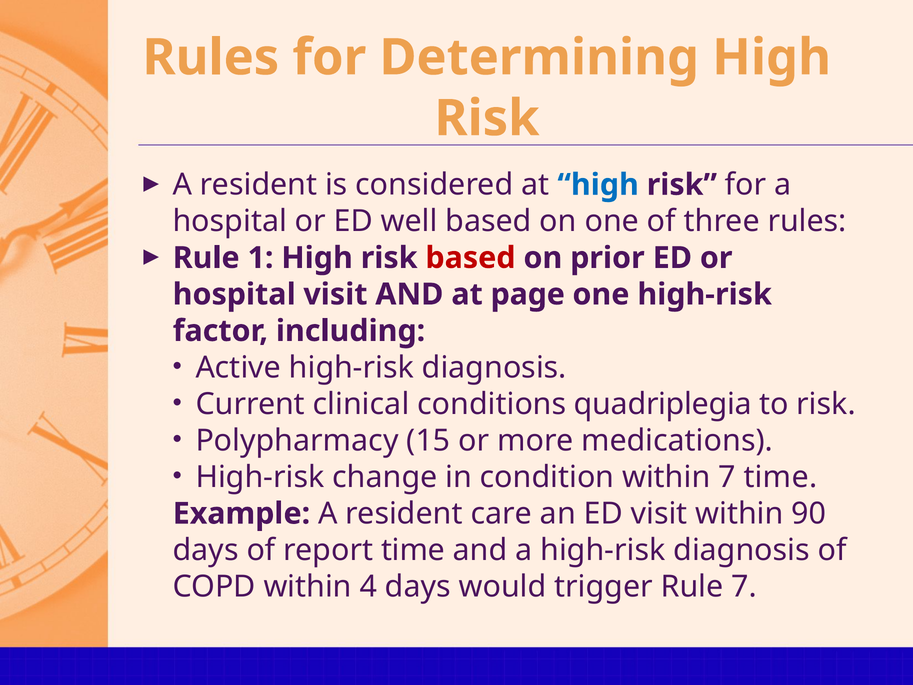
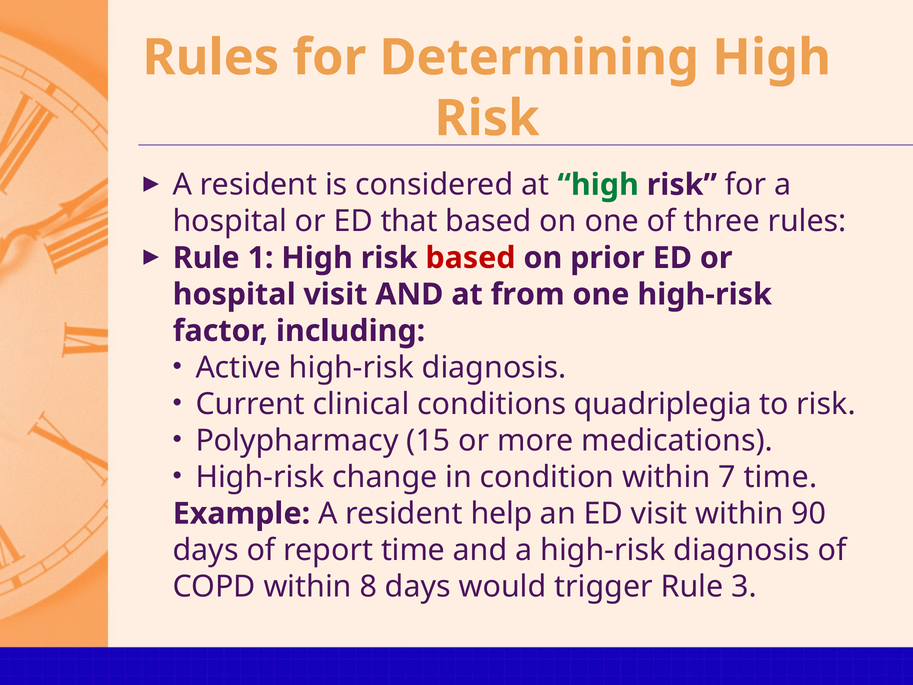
high at (598, 185) colour: blue -> green
well: well -> that
page: page -> from
care: care -> help
4: 4 -> 8
Rule 7: 7 -> 3
